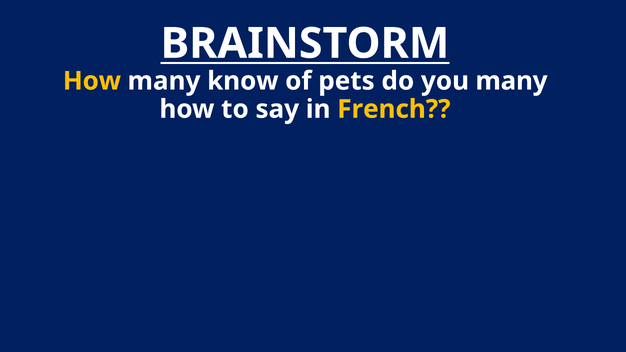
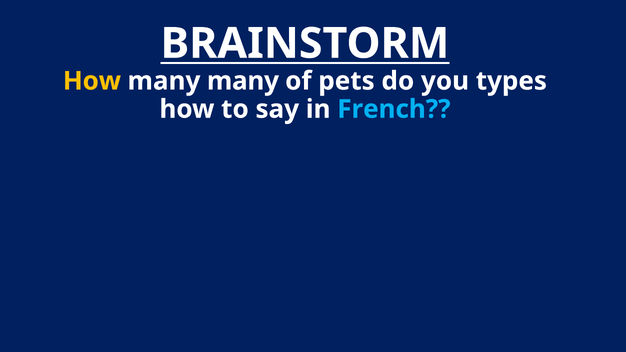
many know: know -> many
you many: many -> types
French colour: yellow -> light blue
